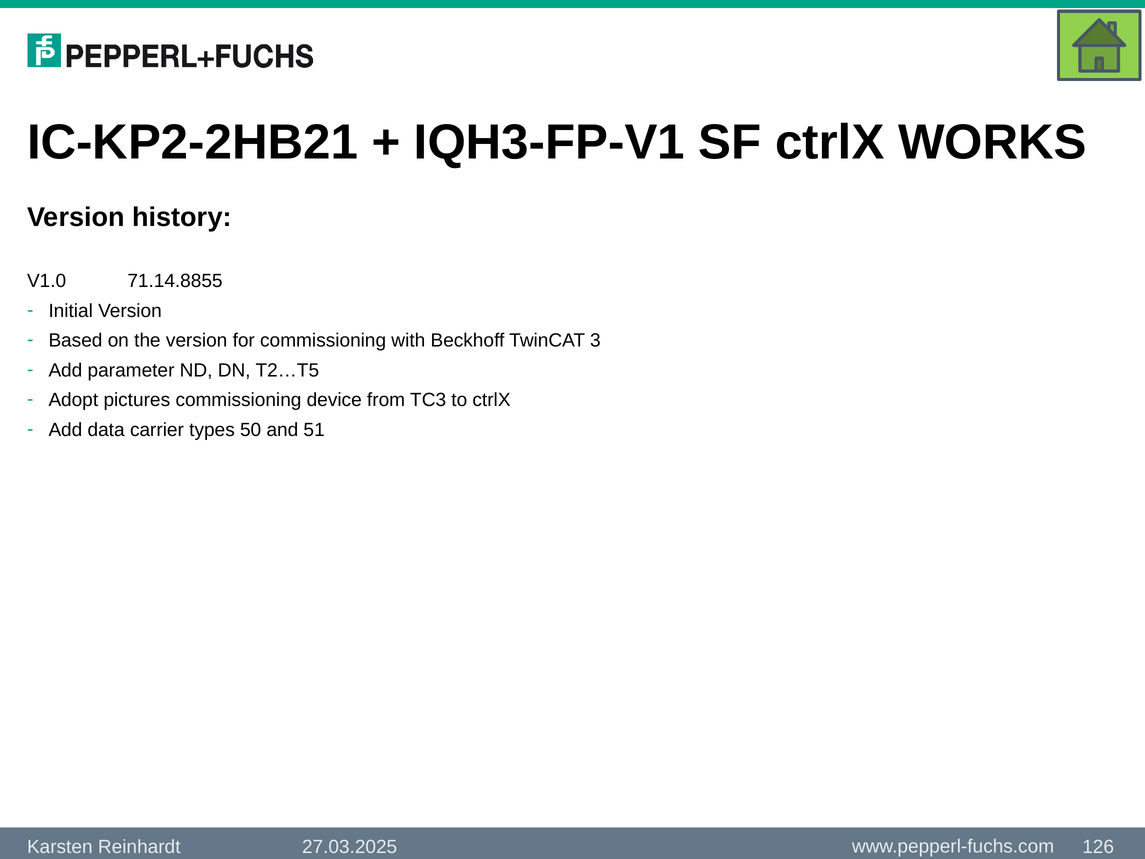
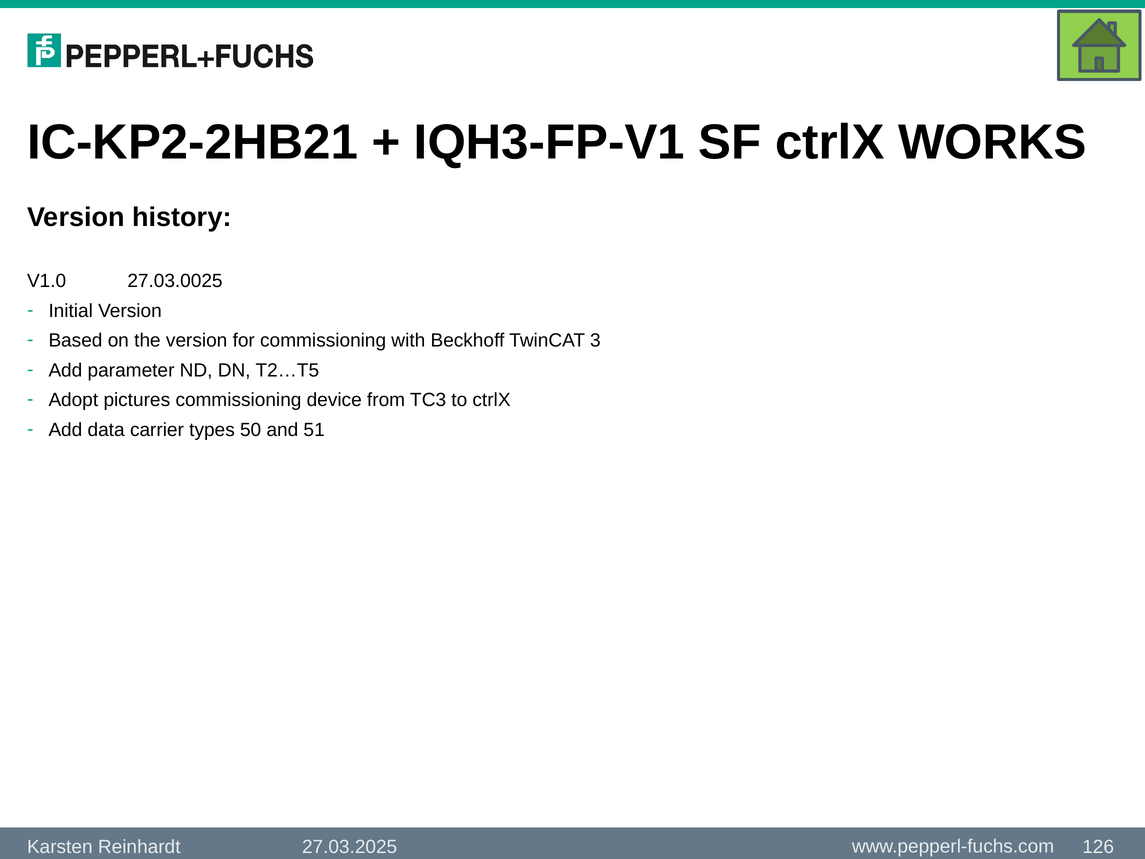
71.14.8855: 71.14.8855 -> 27.03.0025
